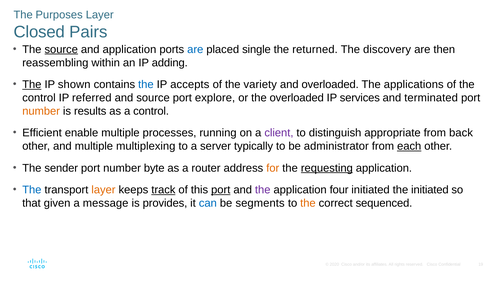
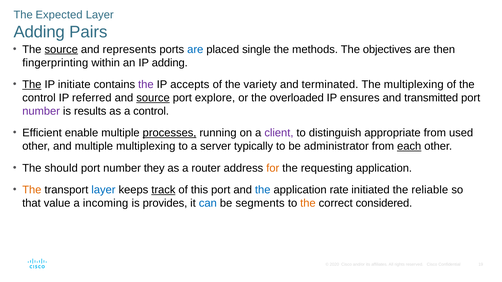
Purposes: Purposes -> Expected
Closed at (39, 32): Closed -> Adding
and application: application -> represents
returned: returned -> methods
discovery: discovery -> objectives
reassembling: reassembling -> fingerprinting
shown: shown -> initiate
the at (146, 85) colour: blue -> purple
and overloaded: overloaded -> terminated
The applications: applications -> multiplexing
source at (153, 98) underline: none -> present
services: services -> ensures
terminated: terminated -> transmitted
number at (41, 111) colour: orange -> purple
processes underline: none -> present
back: back -> used
sender: sender -> should
byte: byte -> they
requesting underline: present -> none
The at (32, 190) colour: blue -> orange
layer at (103, 190) colour: orange -> blue
port at (221, 190) underline: present -> none
the at (263, 190) colour: purple -> blue
four: four -> rate
the initiated: initiated -> reliable
given: given -> value
message: message -> incoming
sequenced: sequenced -> considered
